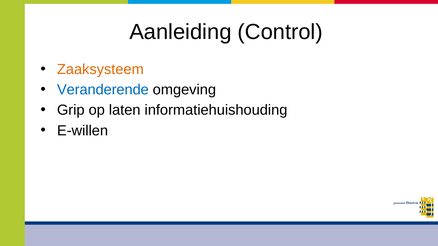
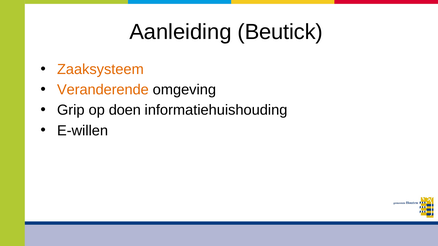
Control: Control -> Beutick
Veranderende colour: blue -> orange
laten: laten -> doen
